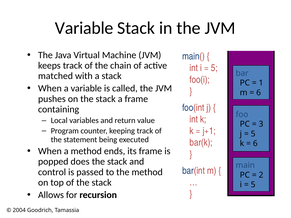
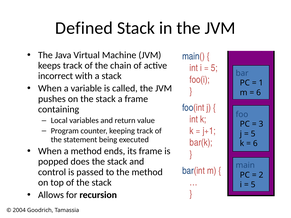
Variable at (84, 28): Variable -> Defined
matched: matched -> incorrect
